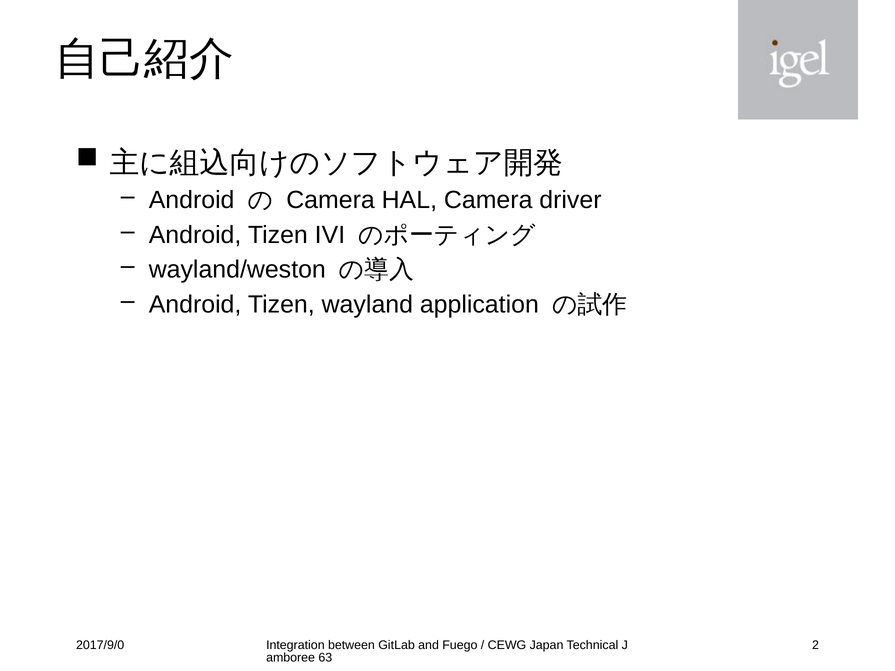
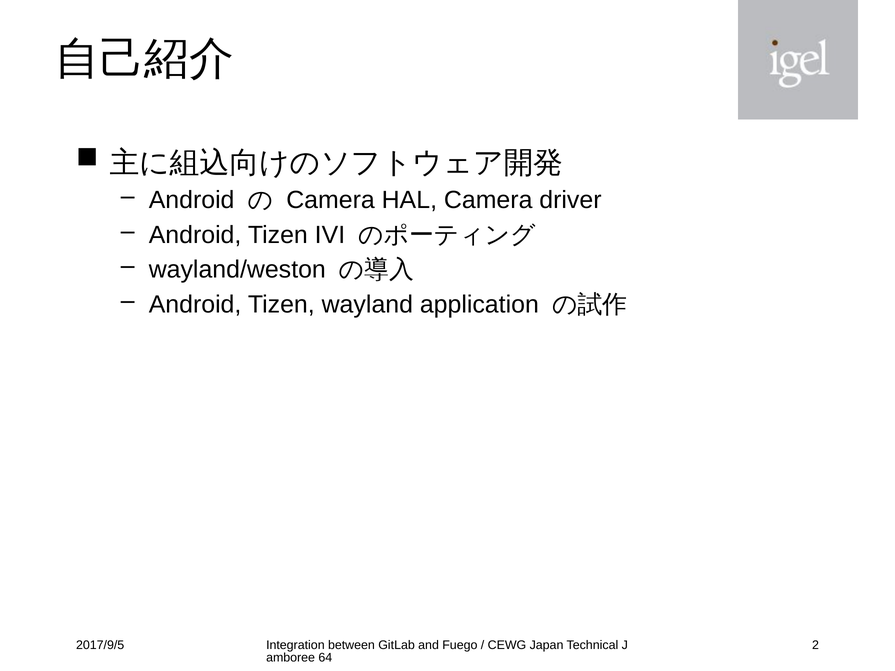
2017/9/0: 2017/9/0 -> 2017/9/5
63: 63 -> 64
